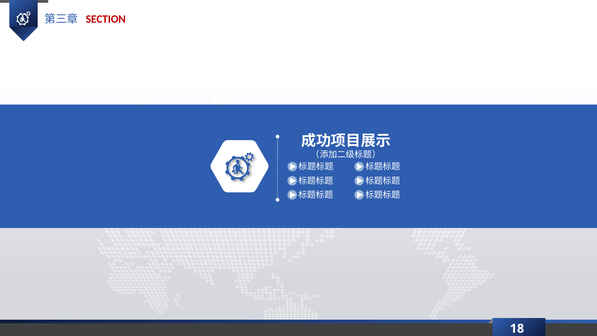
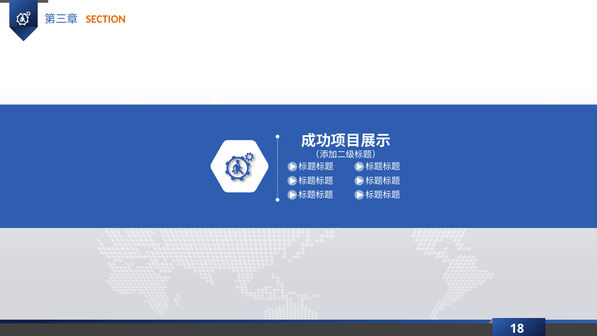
SECTION colour: red -> orange
